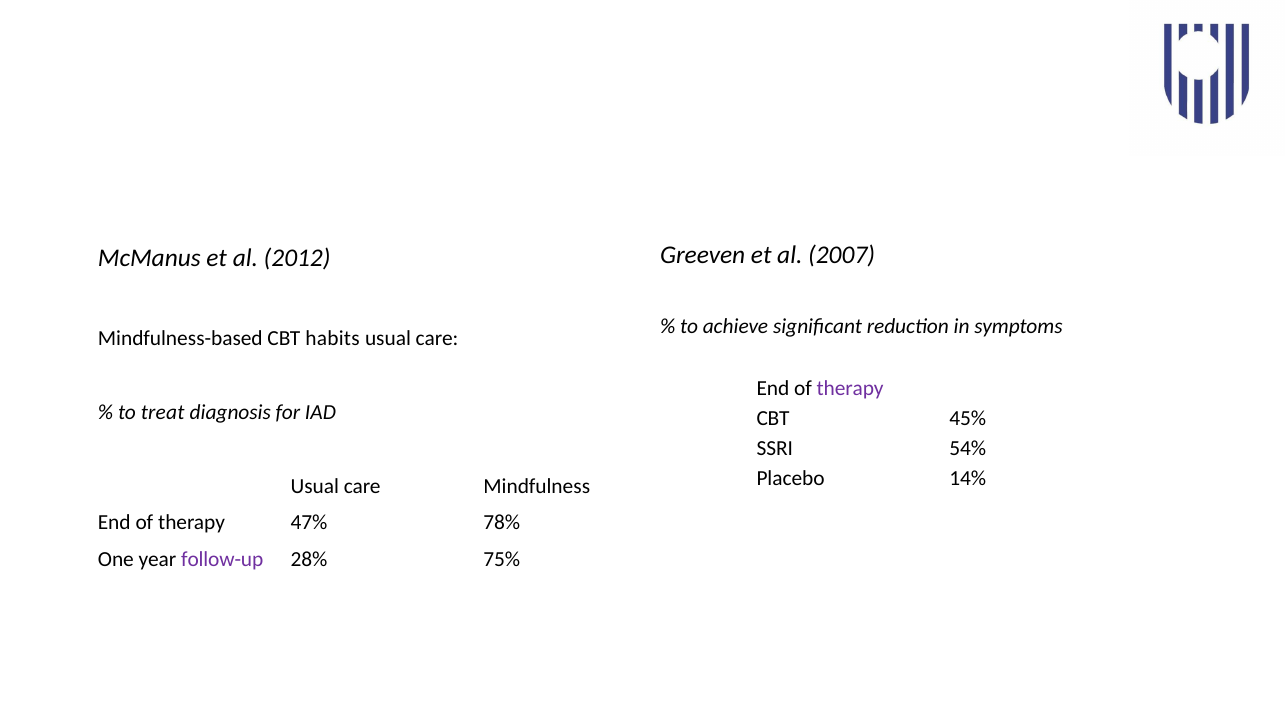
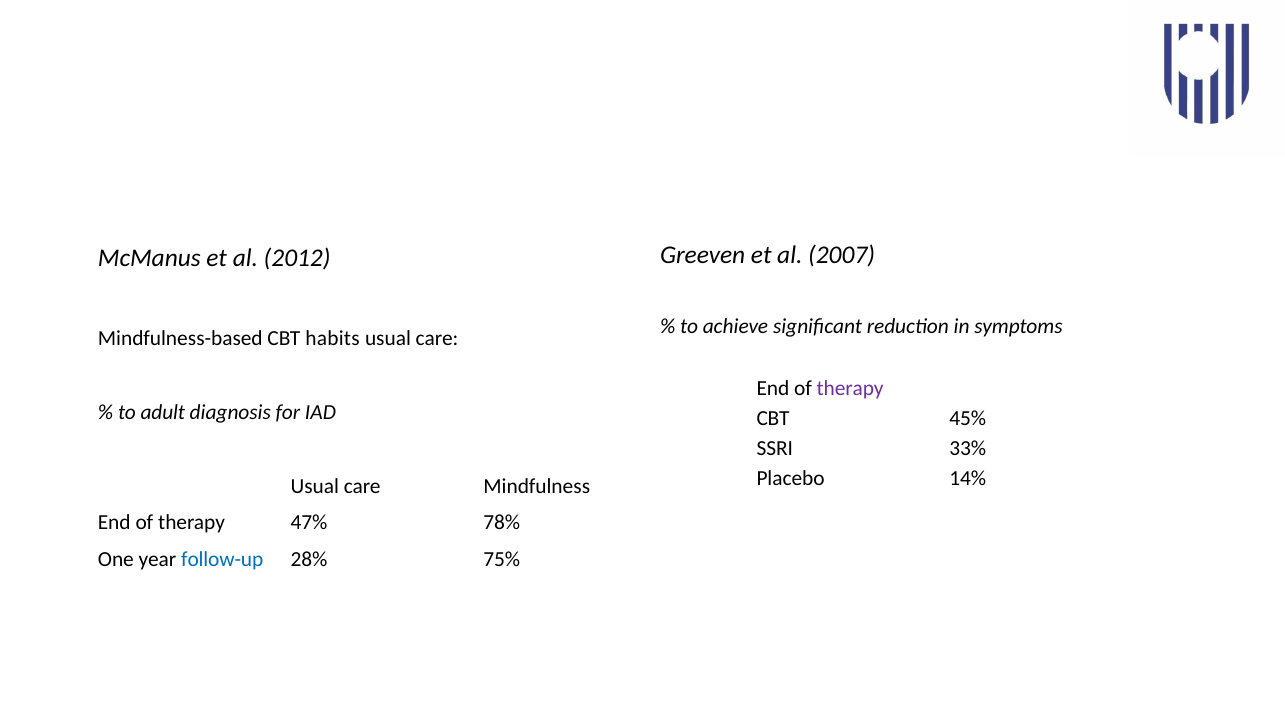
treat: treat -> adult
54%: 54% -> 33%
follow-up colour: purple -> blue
